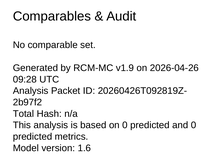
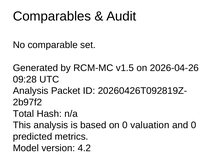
v1.9: v1.9 -> v1.5
on 0 predicted: predicted -> valuation
1.6: 1.6 -> 4.2
